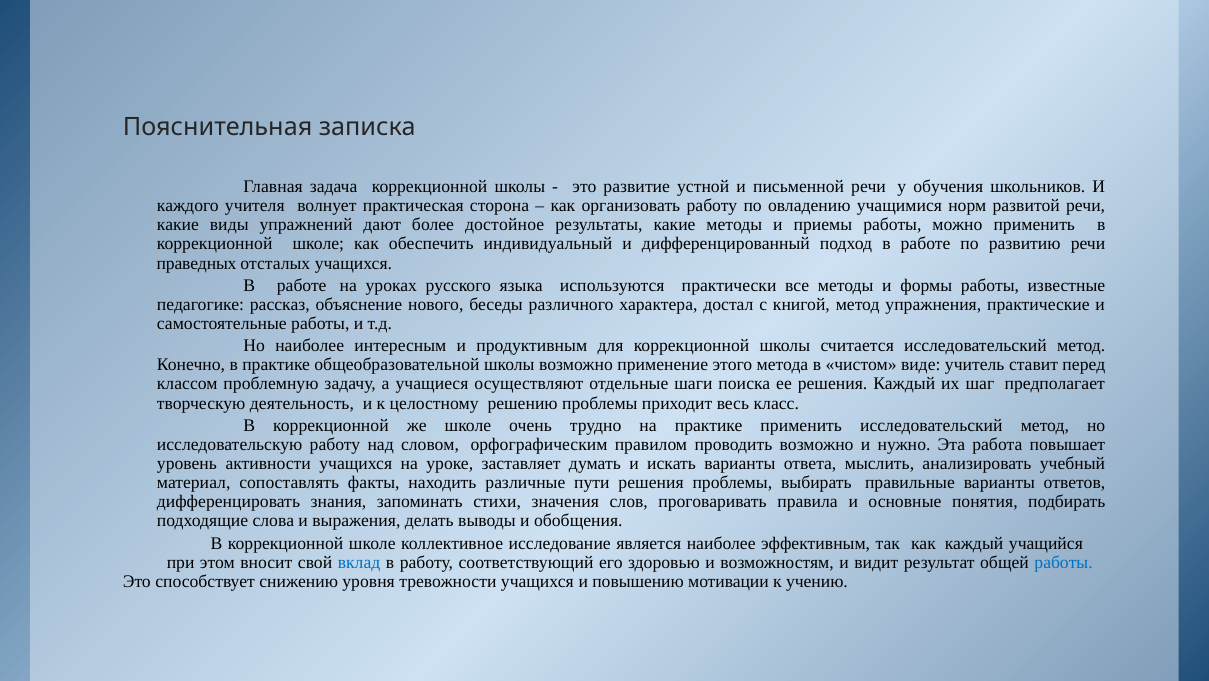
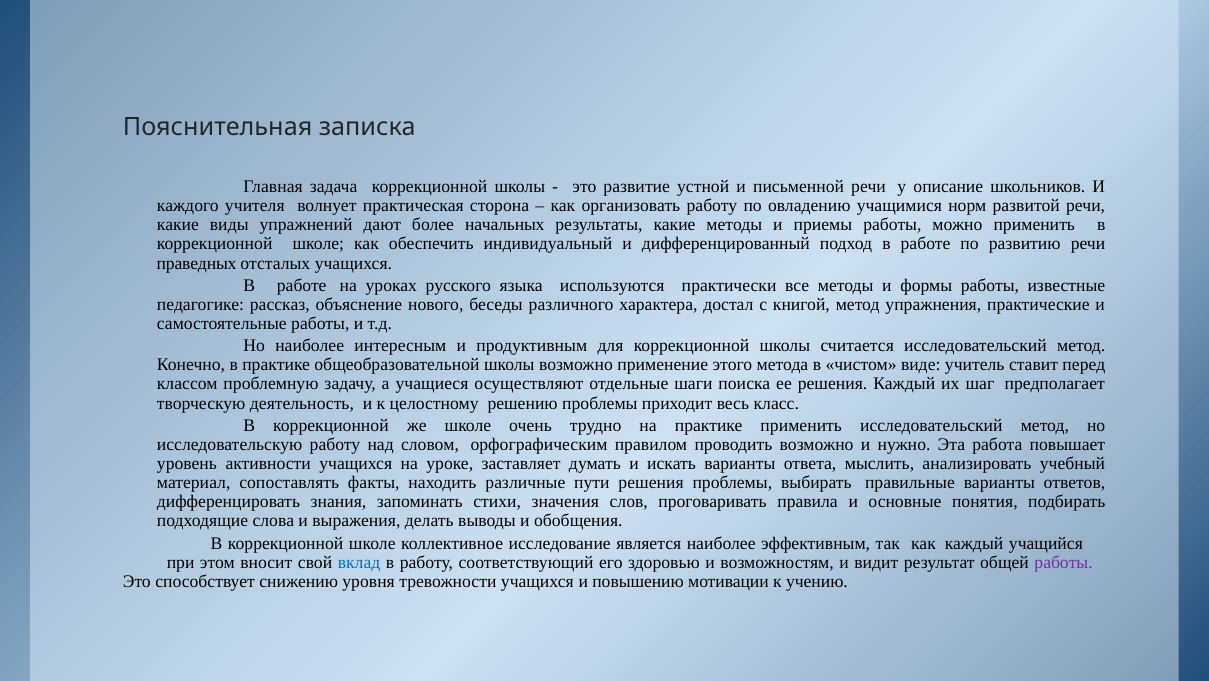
обучения: обучения -> описание
достойное: достойное -> начальных
работы at (1064, 562) colour: blue -> purple
